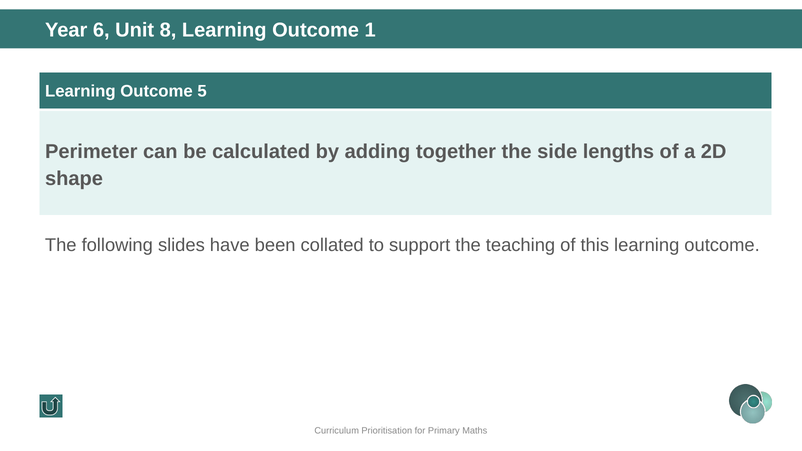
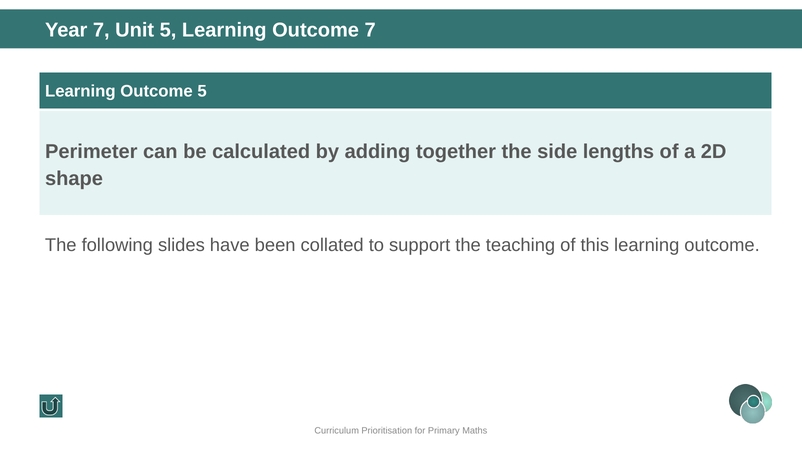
Year 6: 6 -> 7
Unit 8: 8 -> 5
Outcome 1: 1 -> 7
